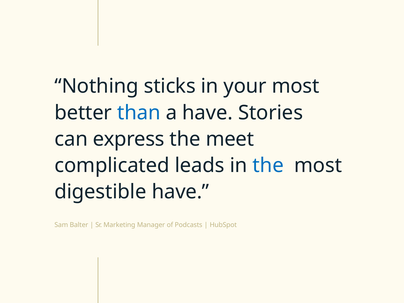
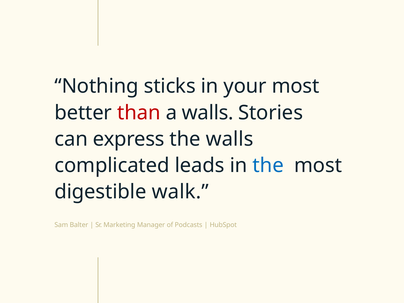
than colour: blue -> red
a have: have -> walls
the meet: meet -> walls
digestible have: have -> walk
